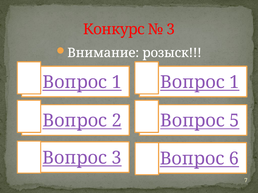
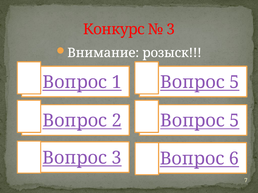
1 Вопрос 1: 1 -> 5
